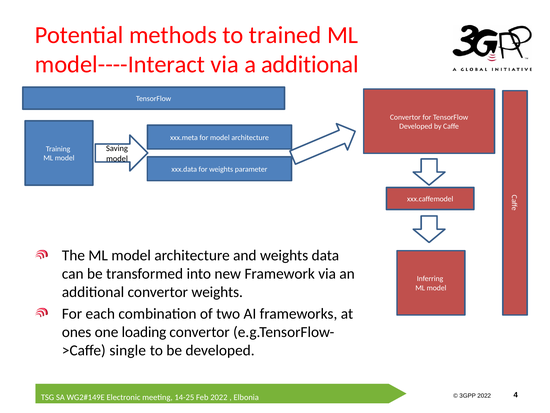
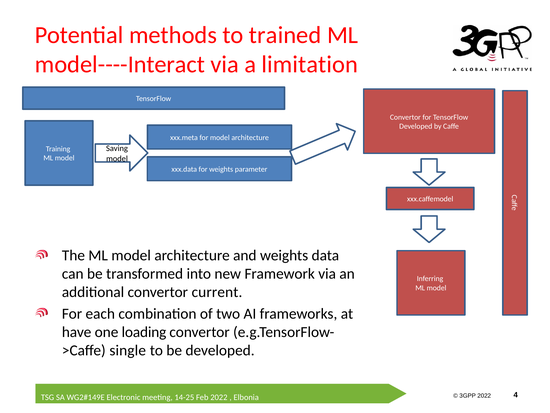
a additional: additional -> limitation
convertor weights: weights -> current
ones: ones -> have
